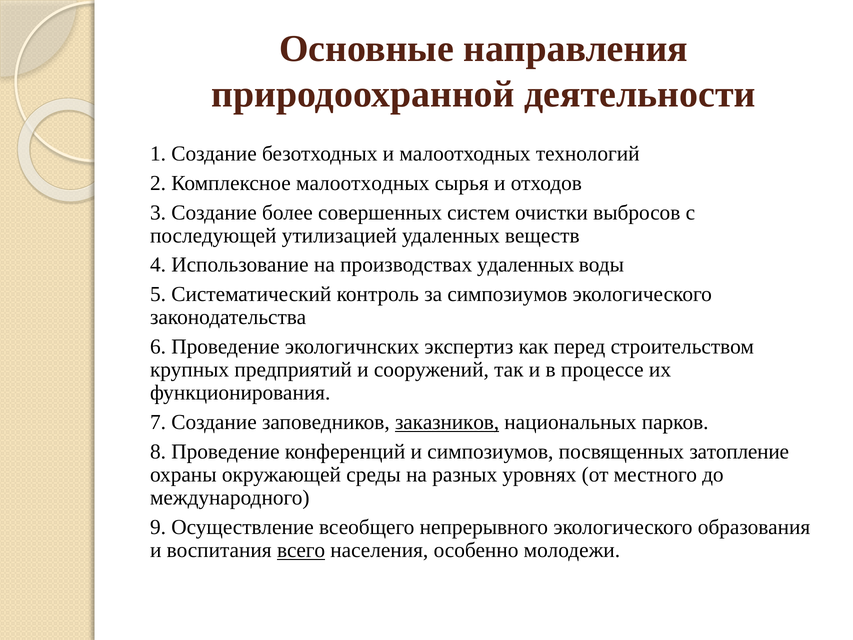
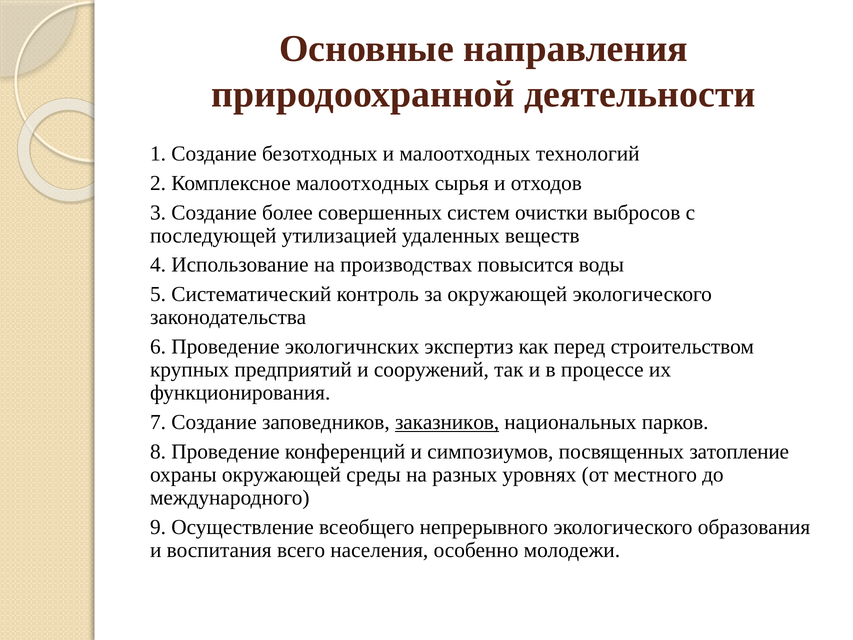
производствах удаленных: удаленных -> повысится
за симпозиумов: симпозиумов -> окружающей
всего underline: present -> none
